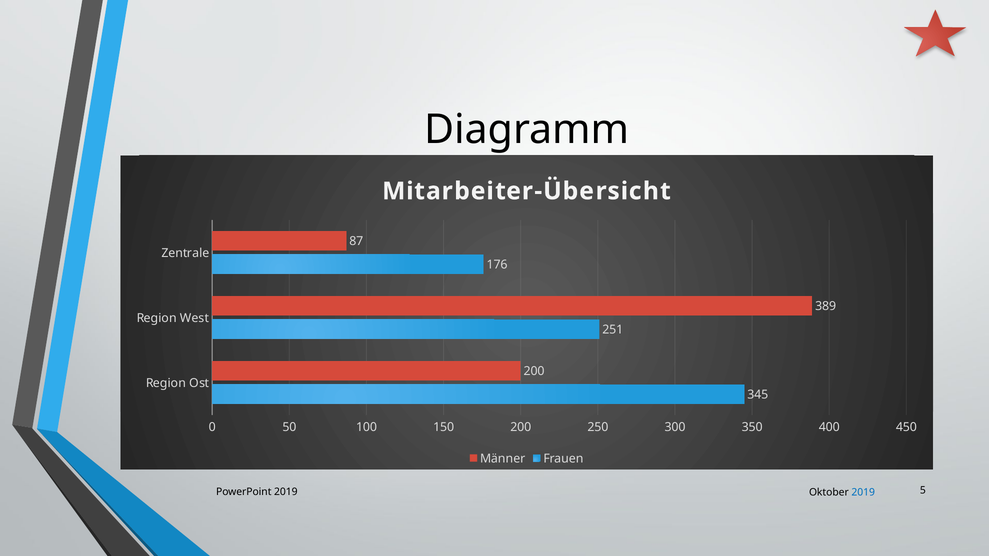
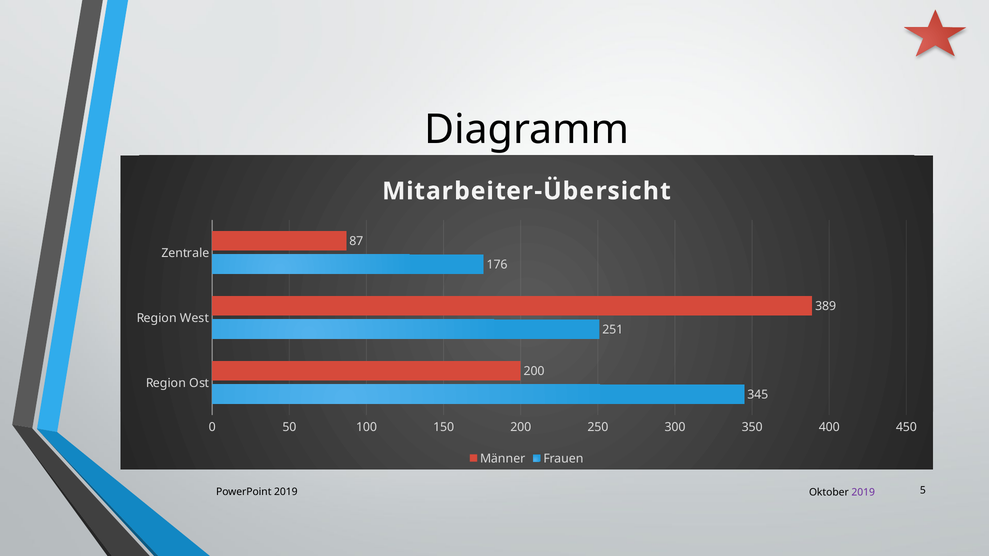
2019 at (863, 493) colour: blue -> purple
